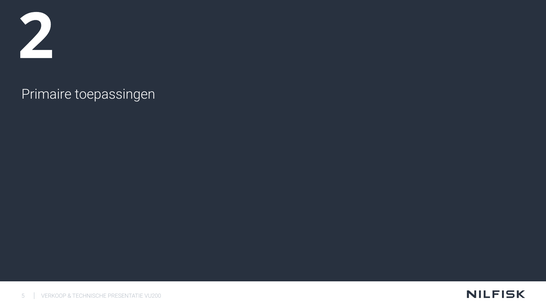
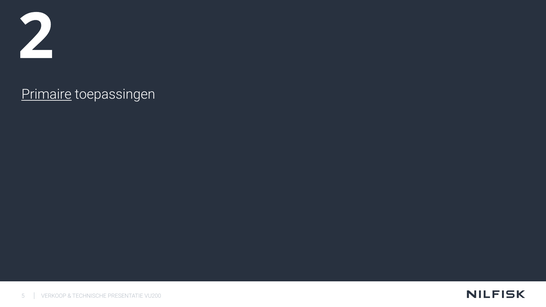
Primaire underline: none -> present
